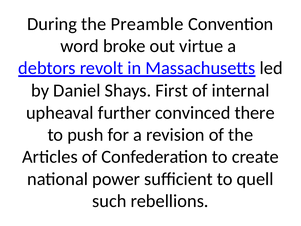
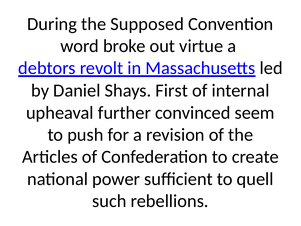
Preamble: Preamble -> Supposed
there: there -> seem
